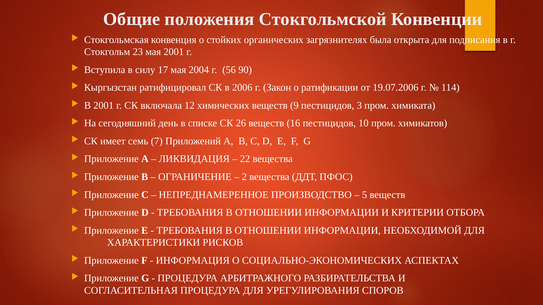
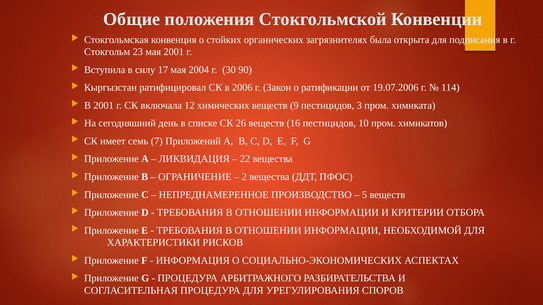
56: 56 -> 30
